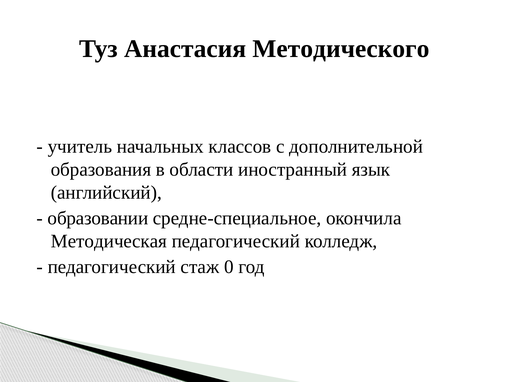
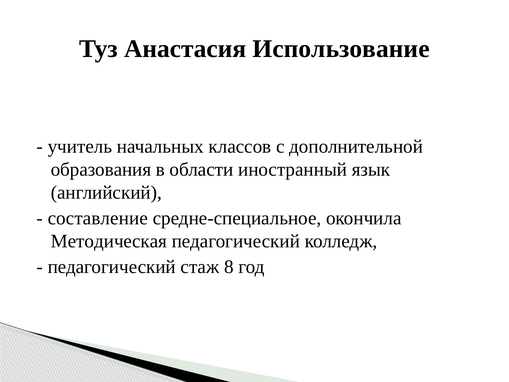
Методического: Методического -> Использование
образовании: образовании -> составление
0: 0 -> 8
